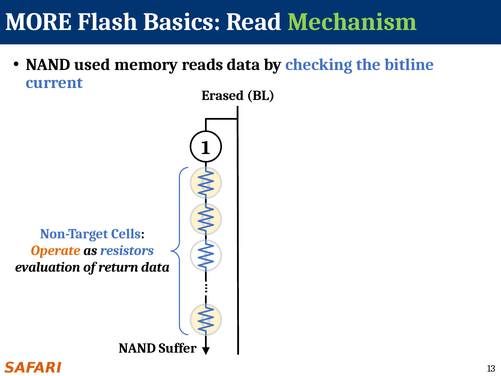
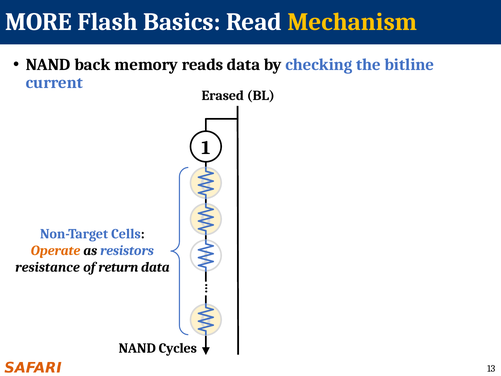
Mechanism colour: light green -> yellow
used: used -> back
evaluation: evaluation -> resistance
Suffer: Suffer -> Cycles
